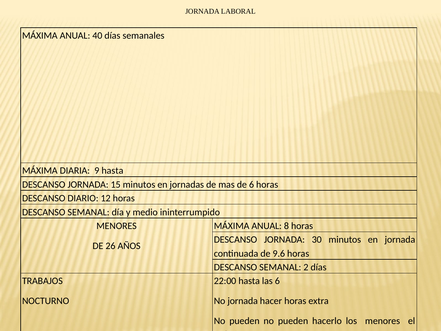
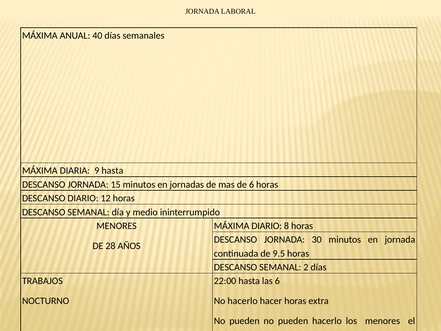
ANUAL at (267, 226): ANUAL -> DIARIO
26: 26 -> 28
9.6: 9.6 -> 9.5
No jornada: jornada -> hacerlo
